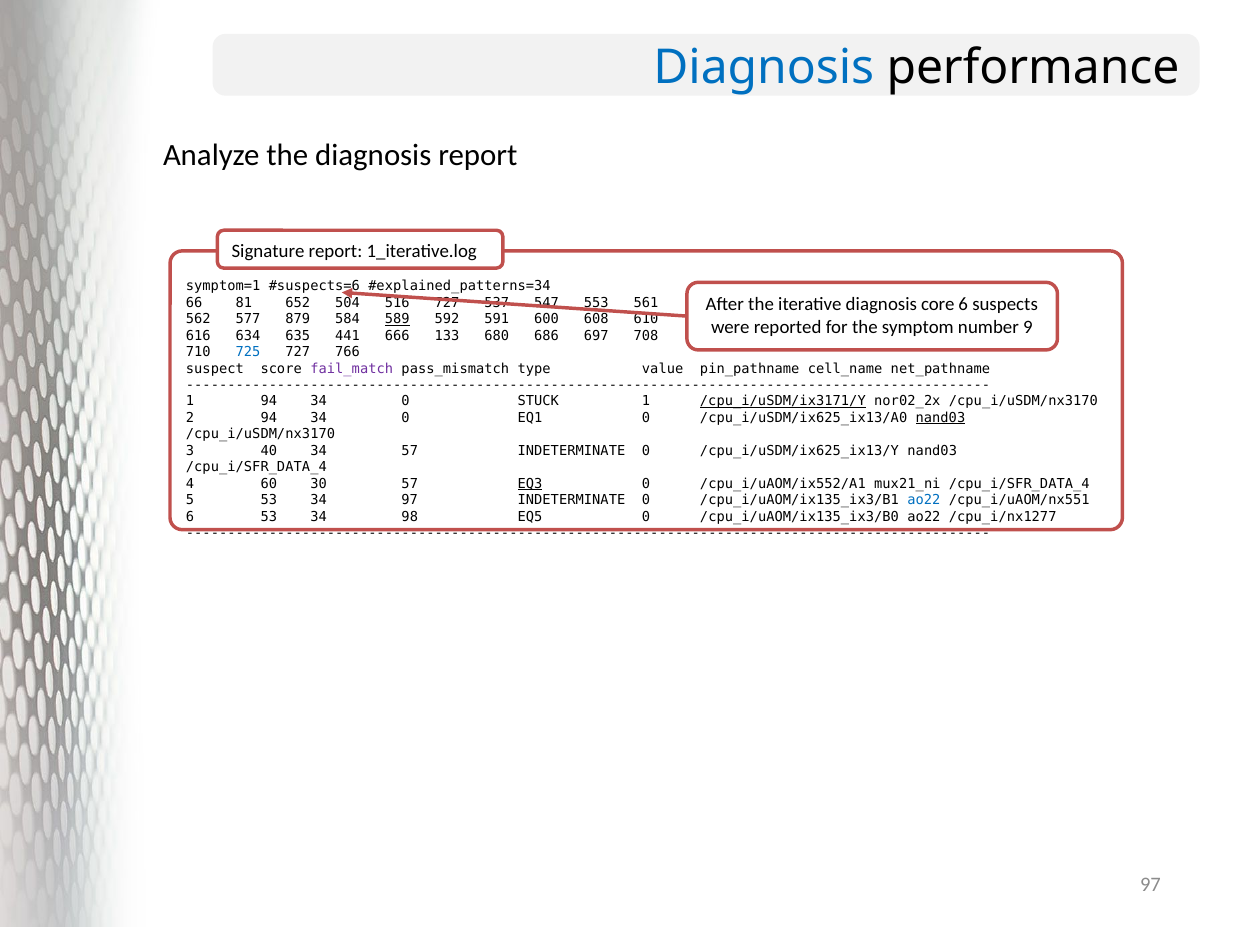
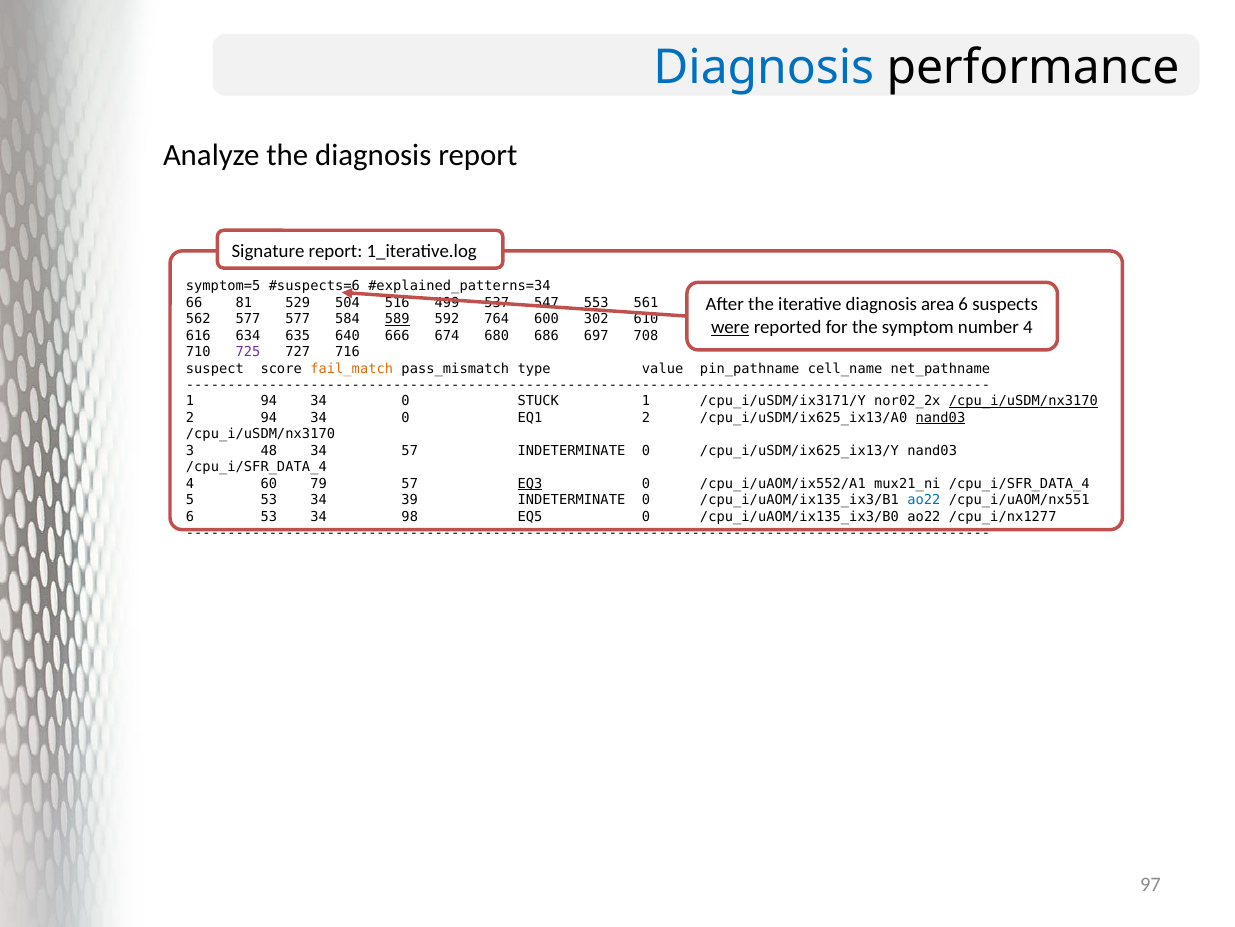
symptom=1: symptom=1 -> symptom=5
652: 652 -> 529
516 727: 727 -> 499
core: core -> area
577 879: 879 -> 577
591: 591 -> 764
608: 608 -> 302
were underline: none -> present
number 9: 9 -> 4
441: 441 -> 640
133: 133 -> 674
725 colour: blue -> purple
766: 766 -> 716
fail_match colour: purple -> orange
/cpu_i/uSDM/ix3171/Y underline: present -> none
/cpu_i/uSDM/nx3170 at (1023, 401) underline: none -> present
EQ1 0: 0 -> 2
40: 40 -> 48
30: 30 -> 79
34 97: 97 -> 39
